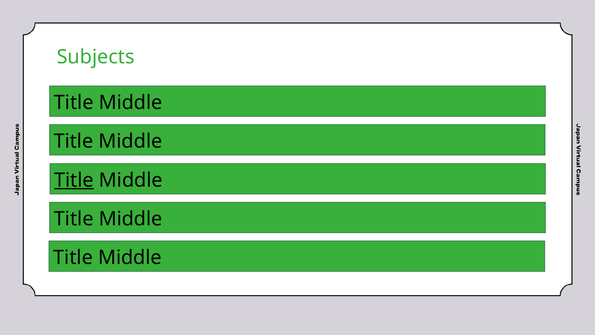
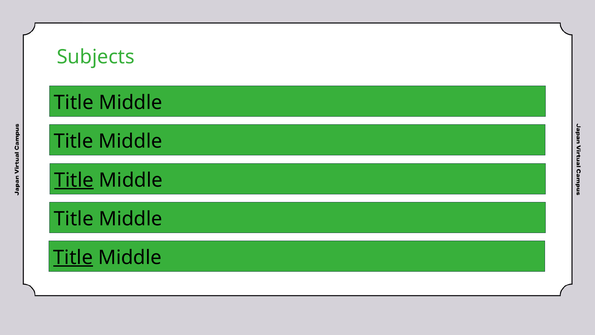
Title at (73, 257) underline: none -> present
